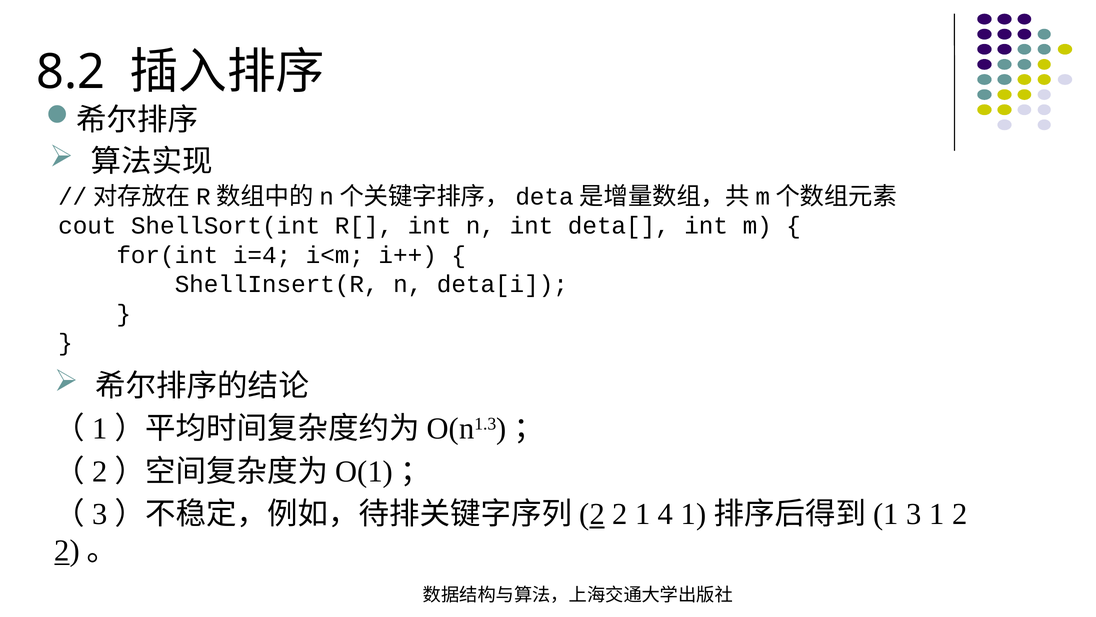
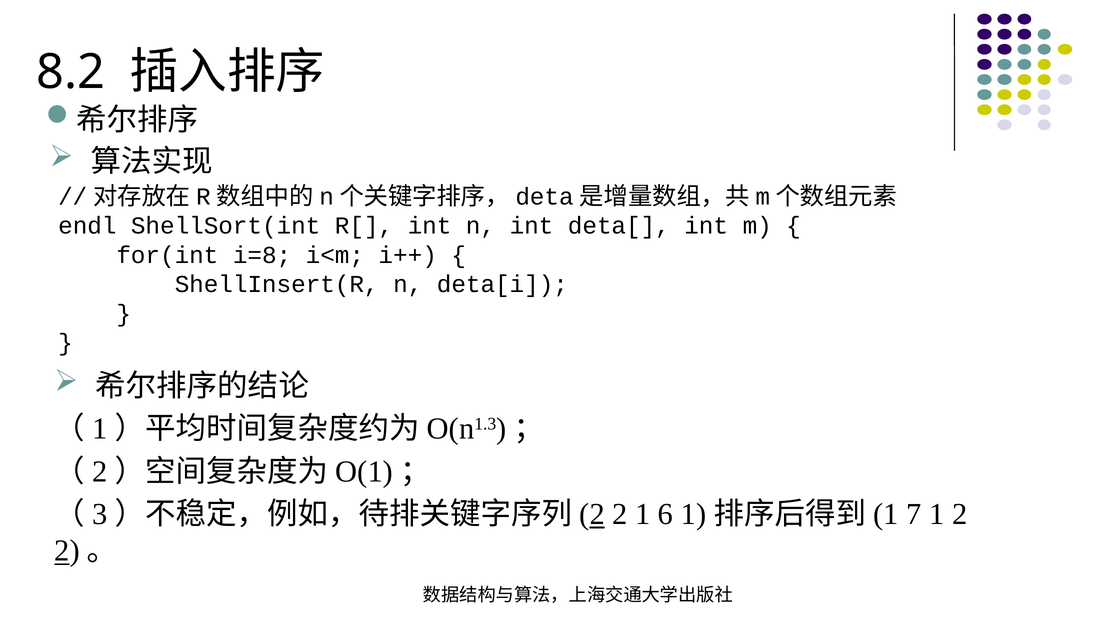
cout: cout -> endl
i=4: i=4 -> i=8
4: 4 -> 6
3: 3 -> 7
